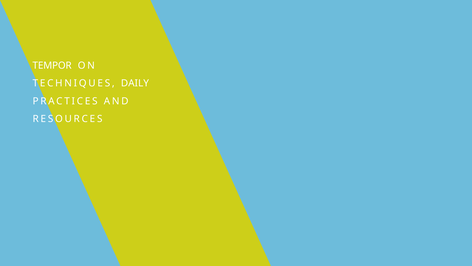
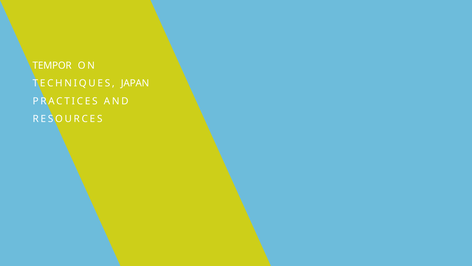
DAILY: DAILY -> JAPAN
